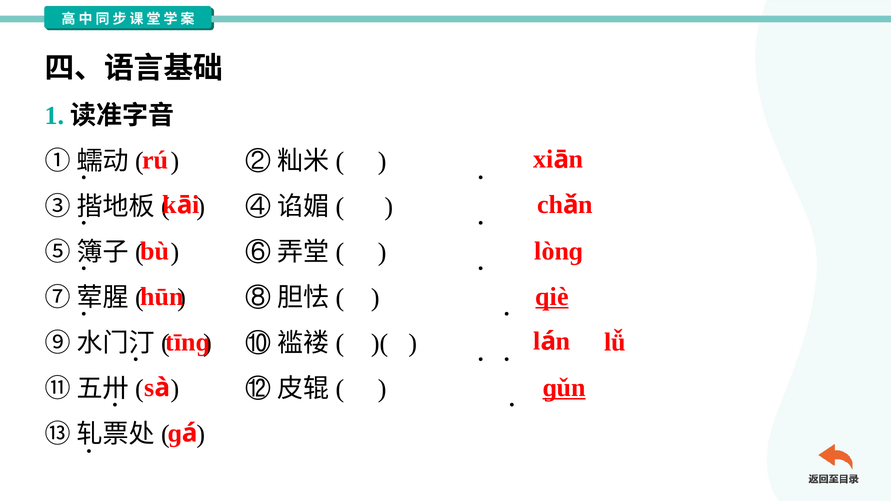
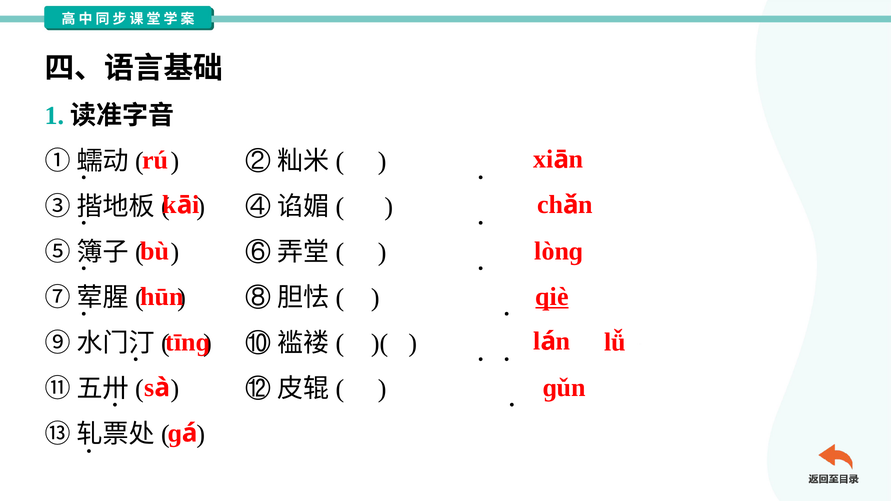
ɡǔn underline: present -> none
